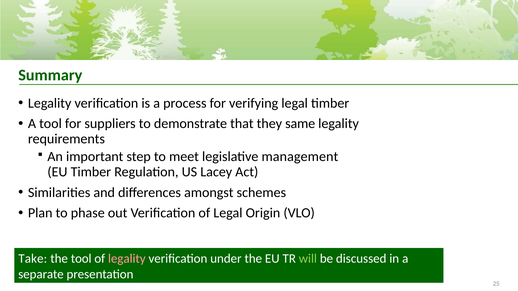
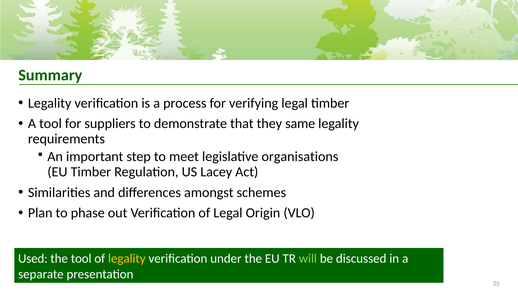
management: management -> organisations
Take: Take -> Used
legality at (127, 259) colour: pink -> yellow
